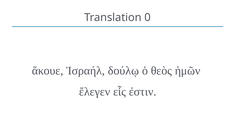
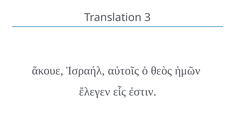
0: 0 -> 3
δούλῳ: δούλῳ -> αὐτοῖς
